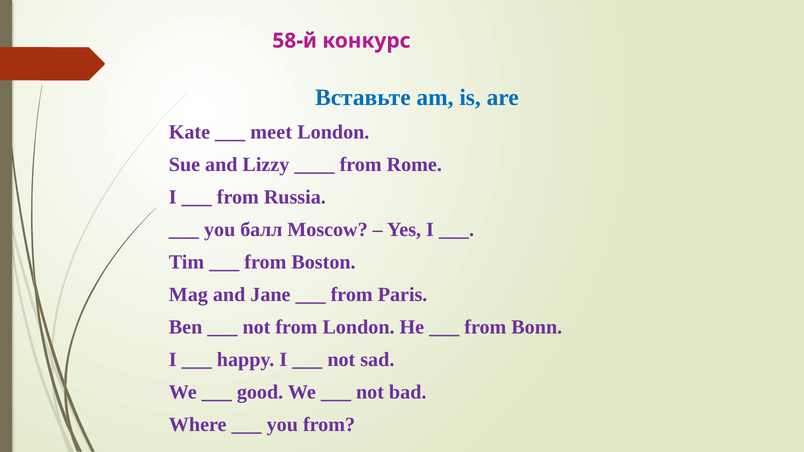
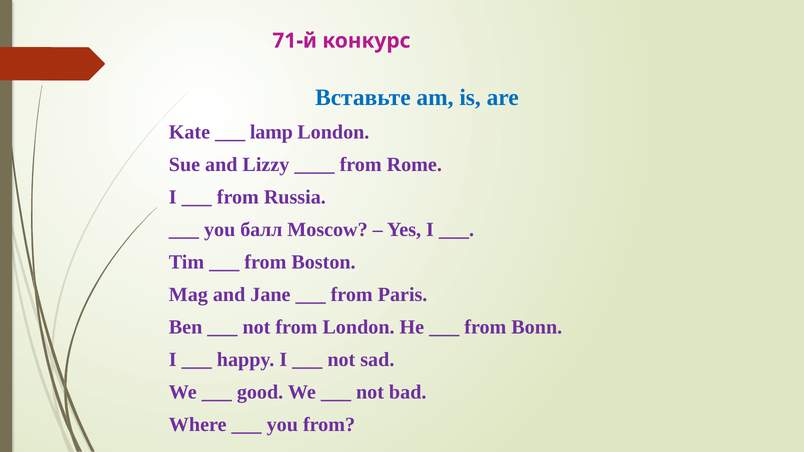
58-й: 58-й -> 71-й
meet: meet -> lamp
